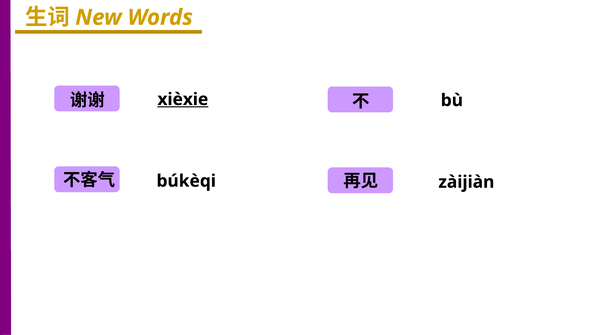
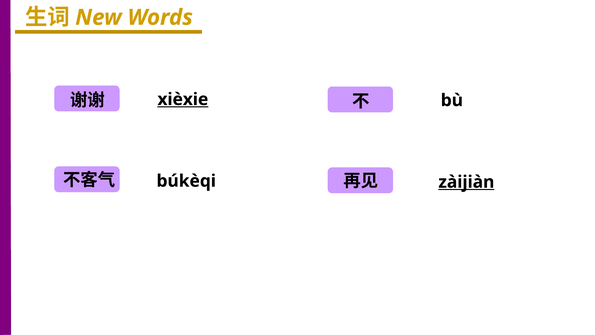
zàijiàn underline: none -> present
